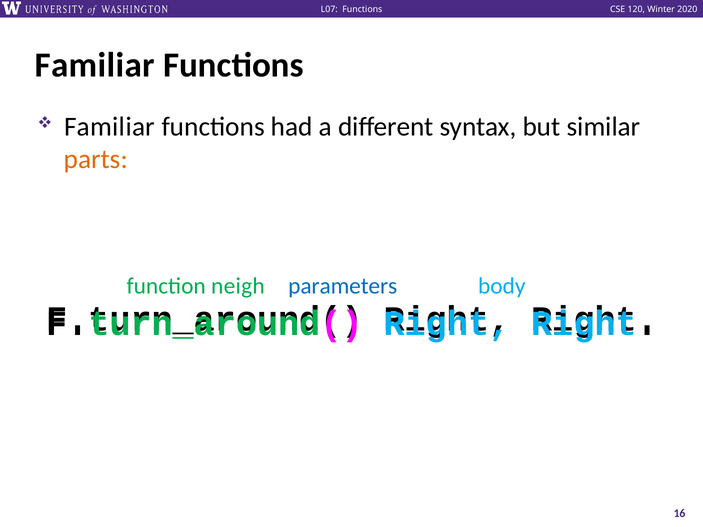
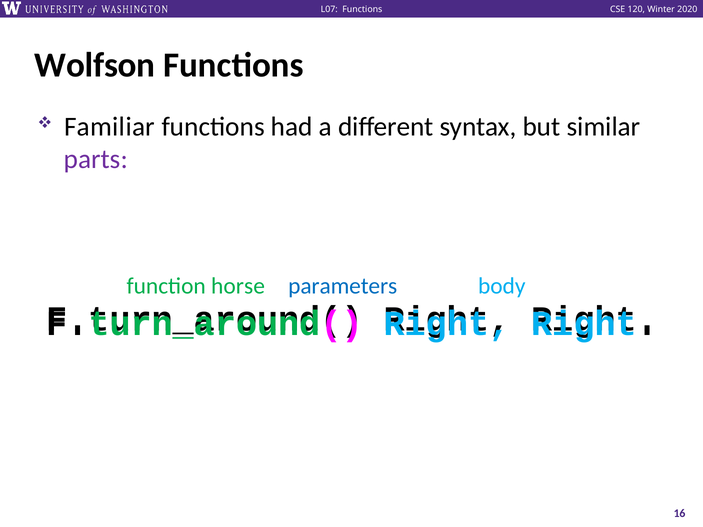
Familiar at (95, 65): Familiar -> Wolfson
parts colour: orange -> purple
neigh: neigh -> horse
